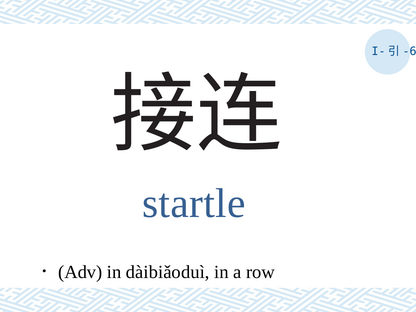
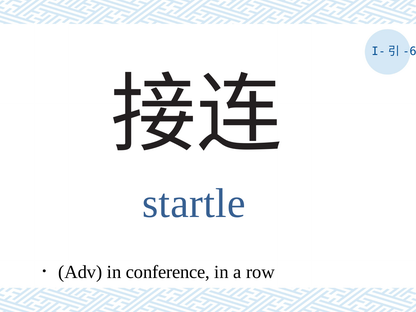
dàibiǎoduì: dàibiǎoduì -> conference
